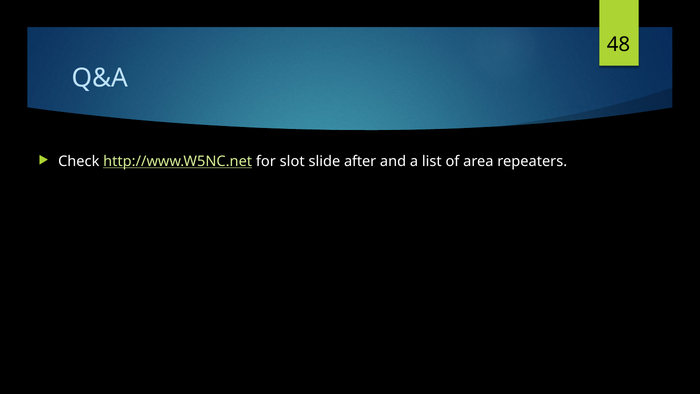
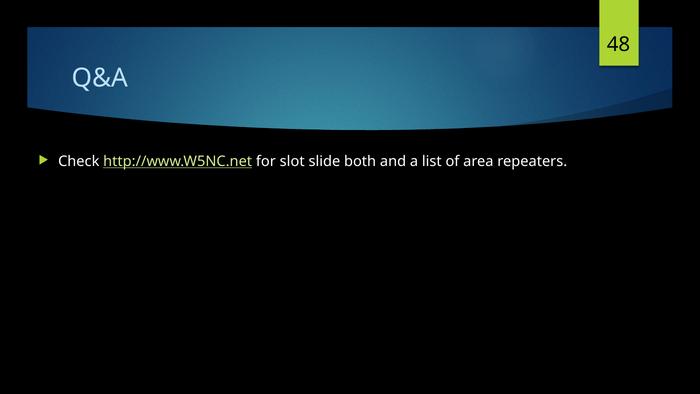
after: after -> both
